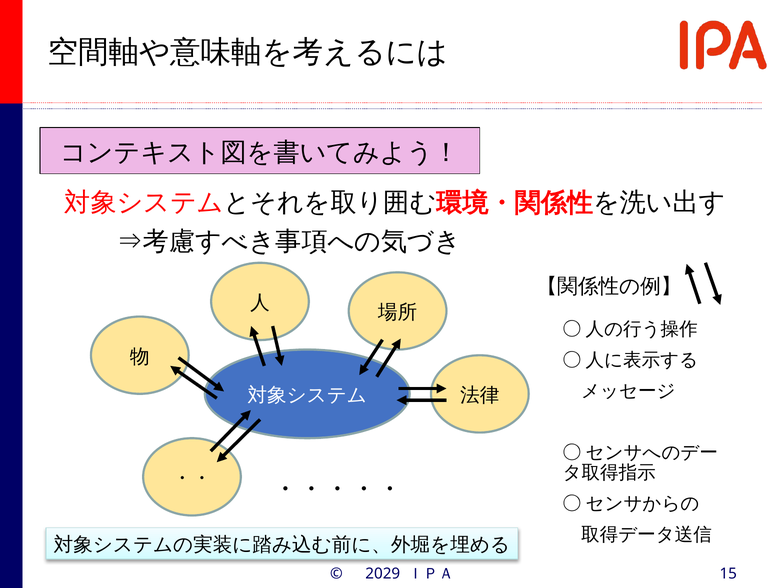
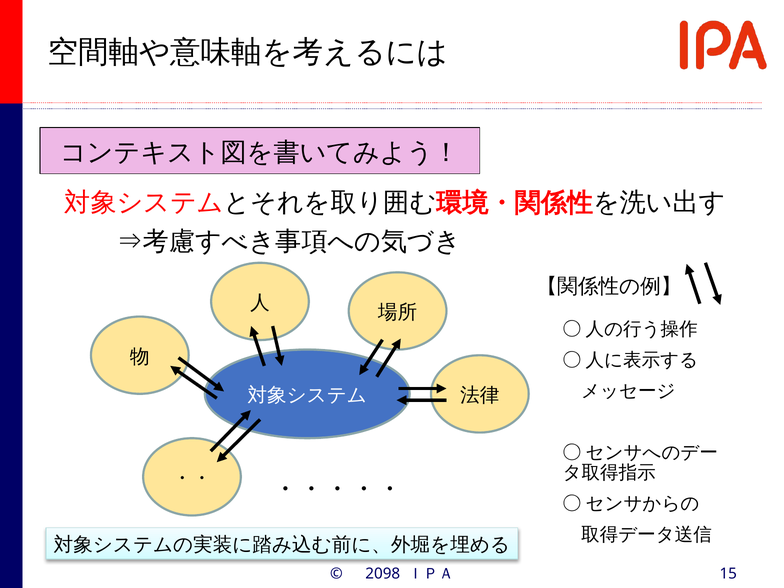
2029: 2029 -> 2098
